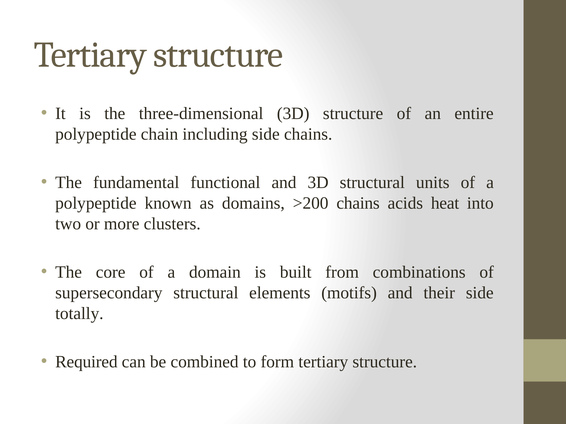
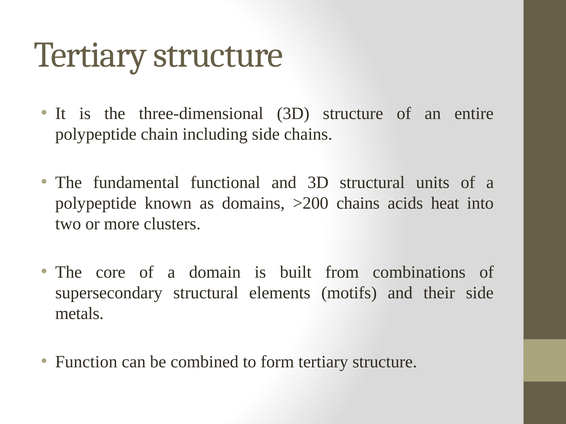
totally: totally -> metals
Required: Required -> Function
